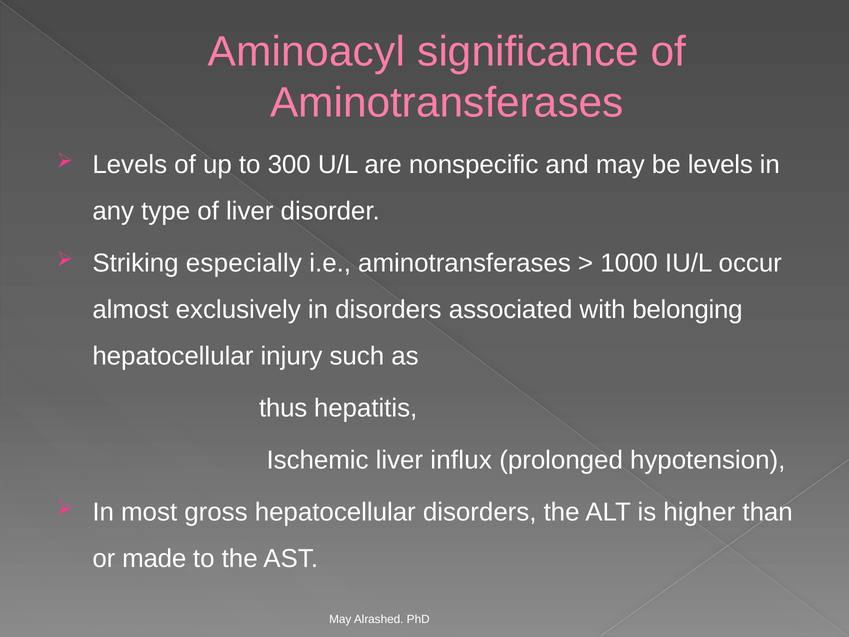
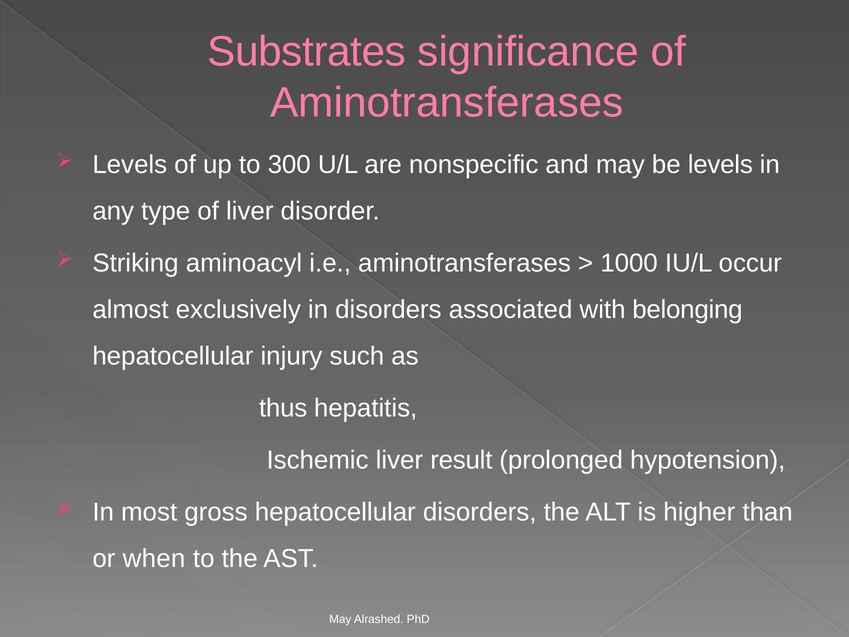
Aminoacyl: Aminoacyl -> Substrates
especially: especially -> aminoacyl
influx: influx -> result
made: made -> when
